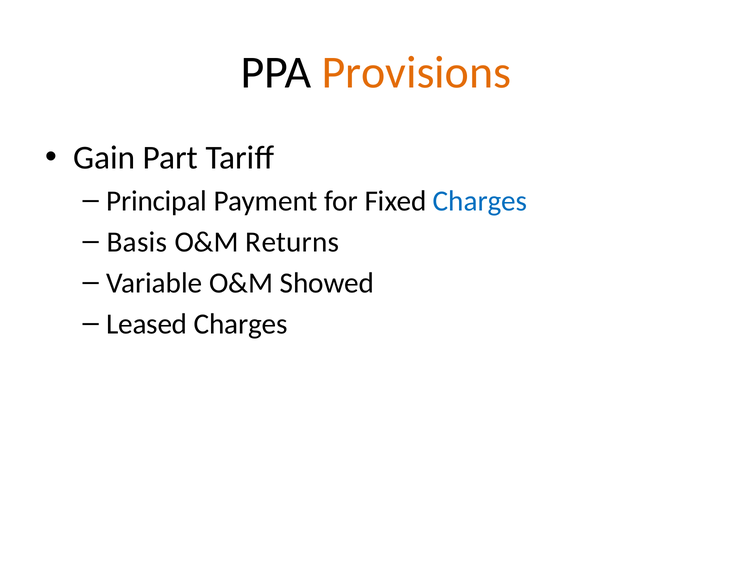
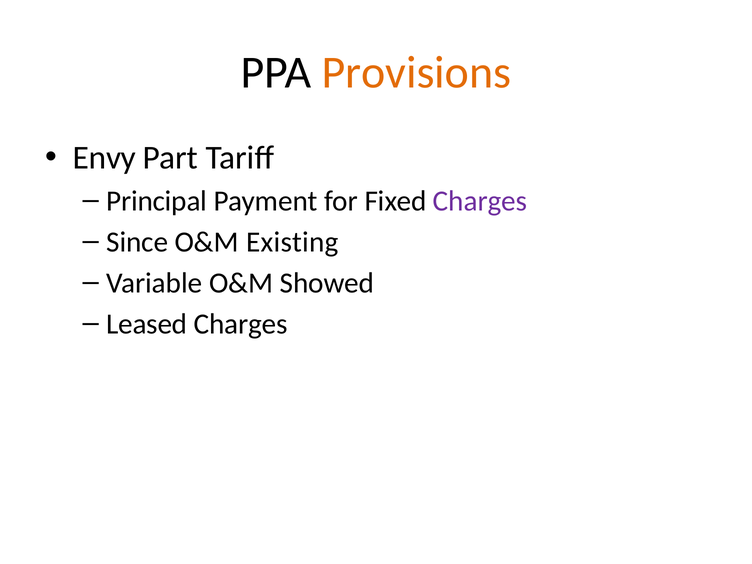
Gain: Gain -> Envy
Charges at (480, 201) colour: blue -> purple
Basis: Basis -> Since
Returns: Returns -> Existing
